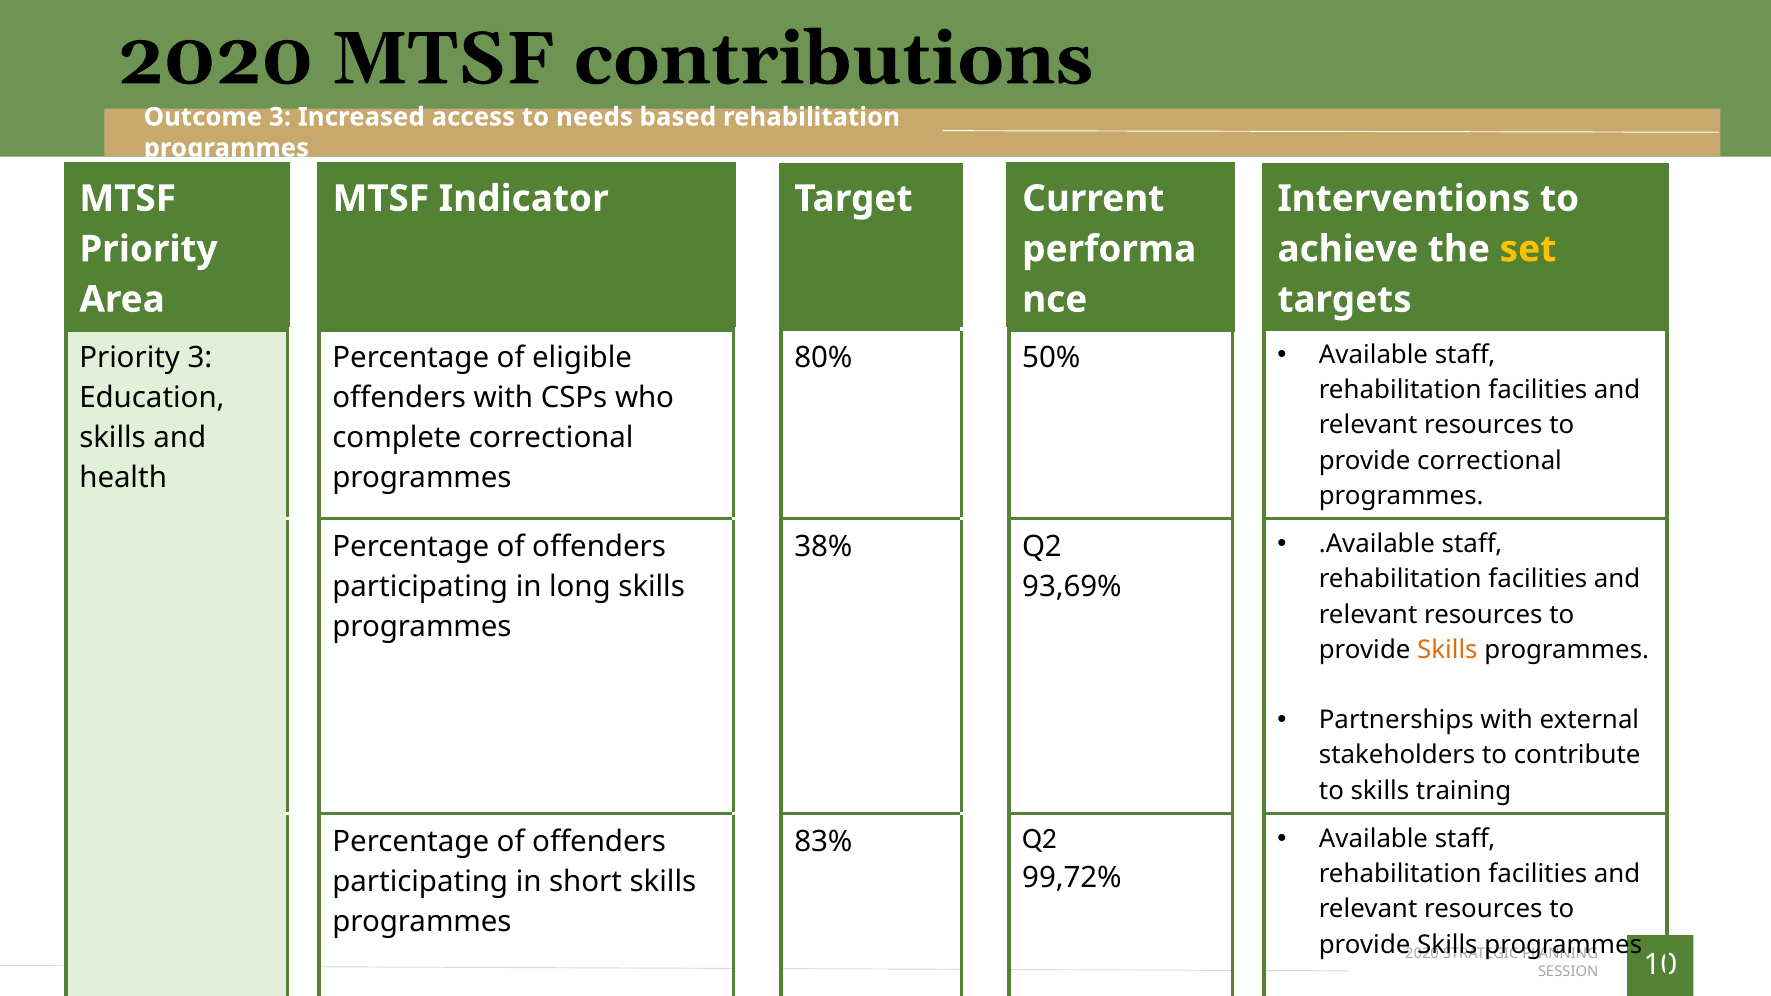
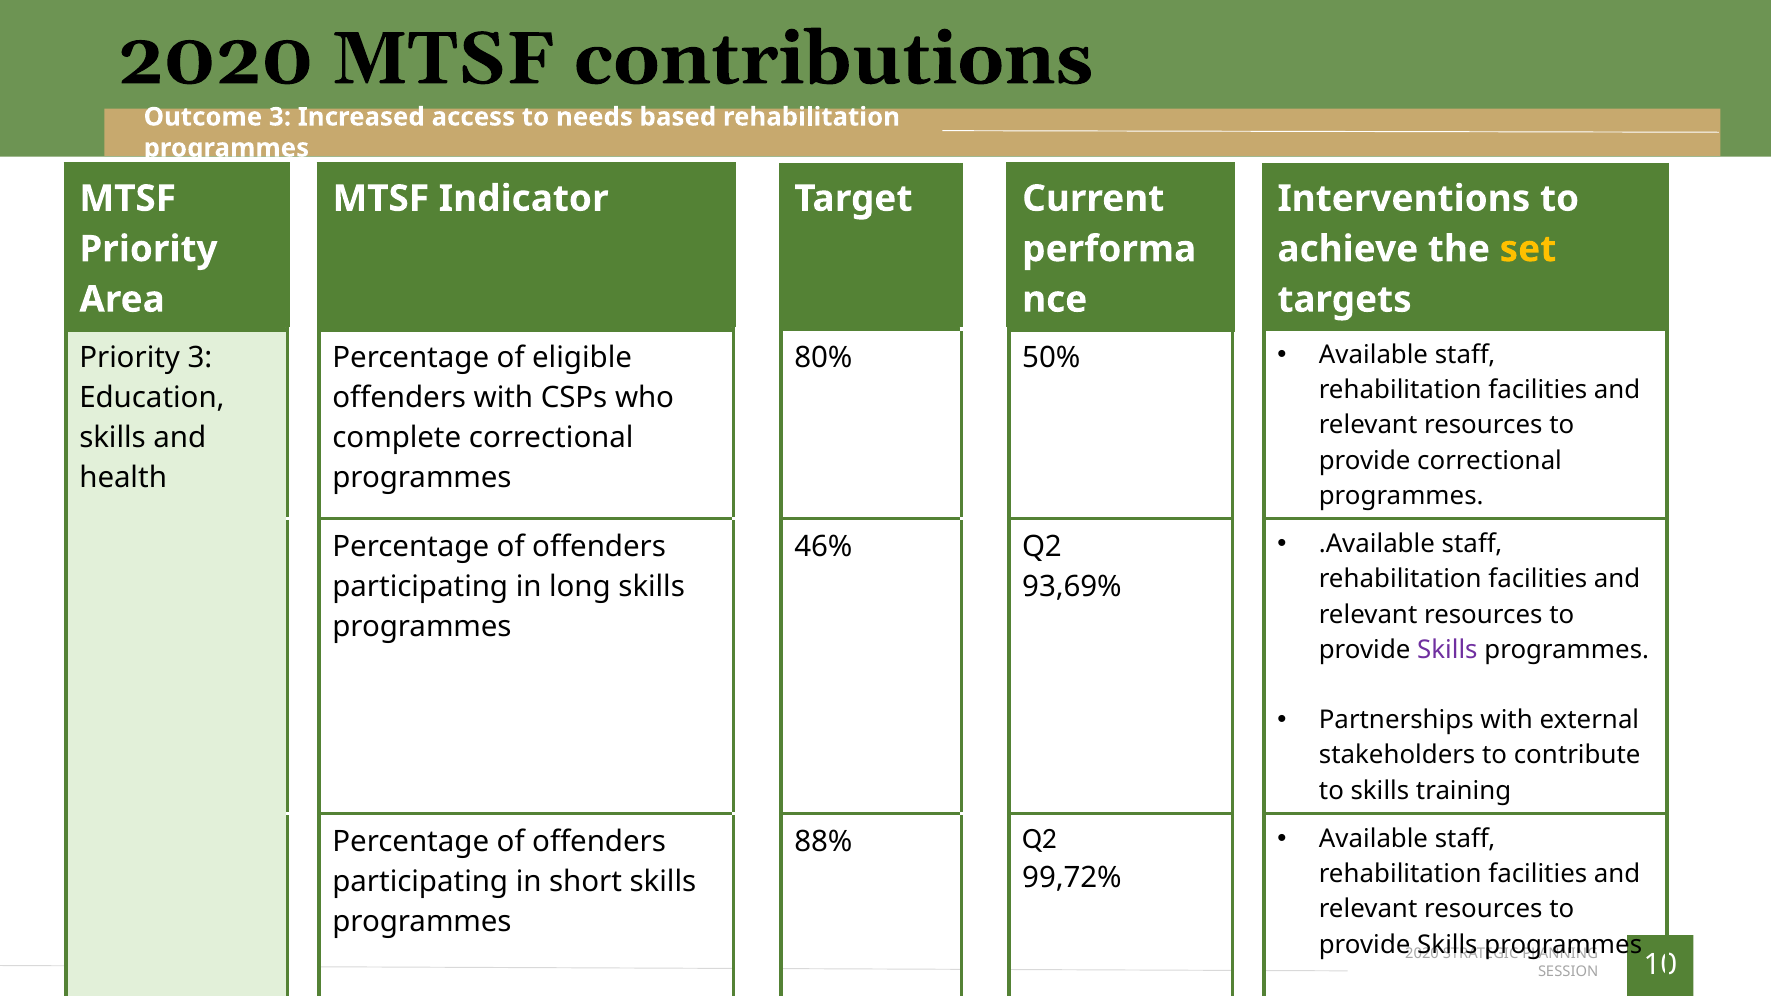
38%: 38% -> 46%
Skills at (1447, 650) colour: orange -> purple
83%: 83% -> 88%
